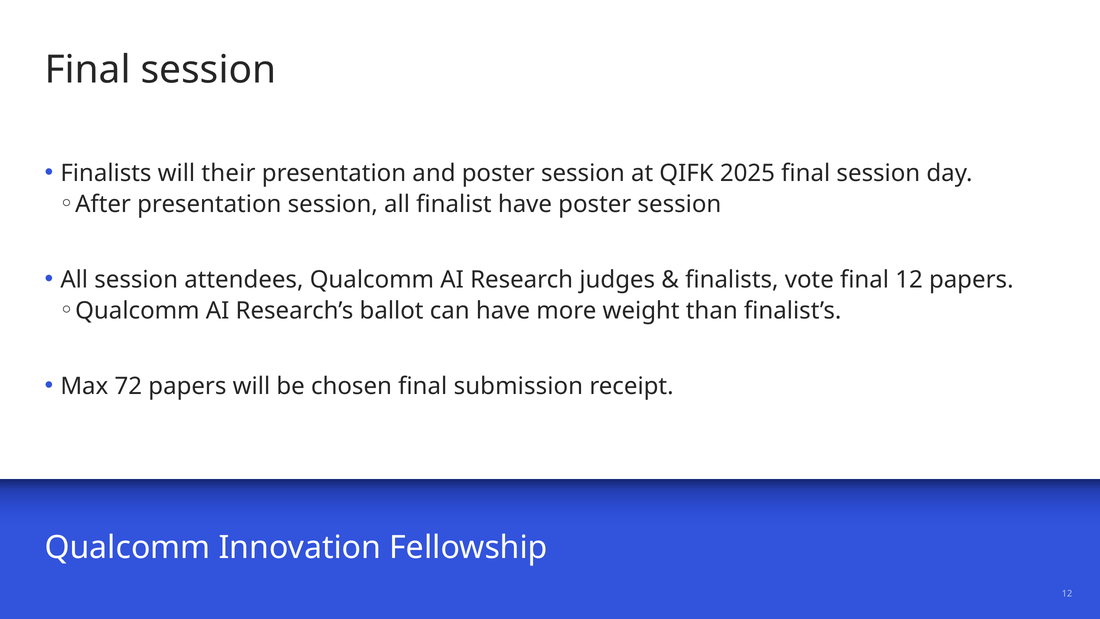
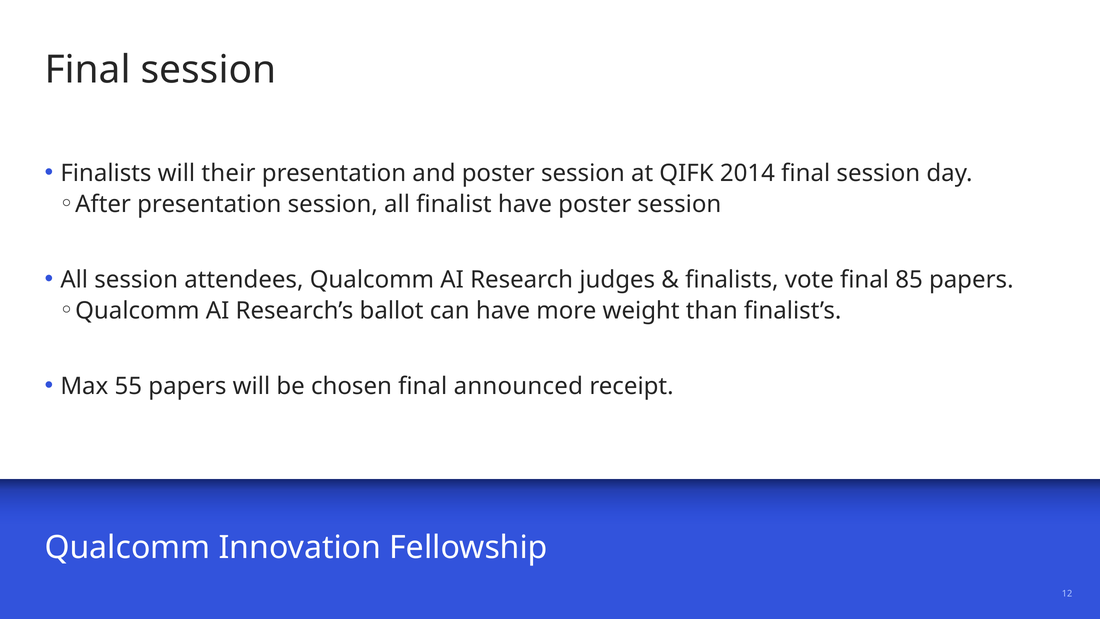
2025: 2025 -> 2014
final 12: 12 -> 85
72: 72 -> 55
submission: submission -> announced
